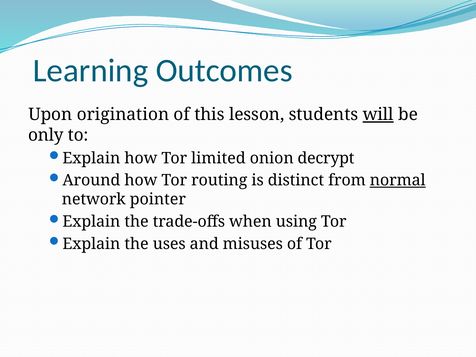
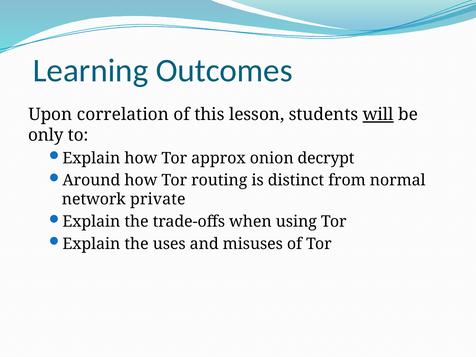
origination: origination -> correlation
limited: limited -> approx
normal underline: present -> none
pointer: pointer -> private
